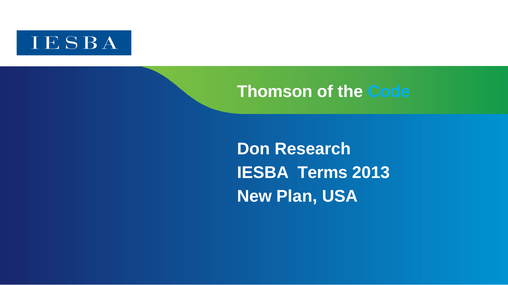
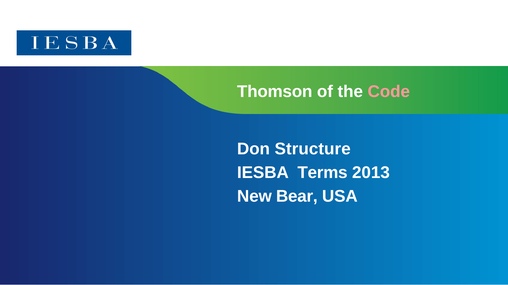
Code colour: light blue -> pink
Research: Research -> Structure
Plan: Plan -> Bear
